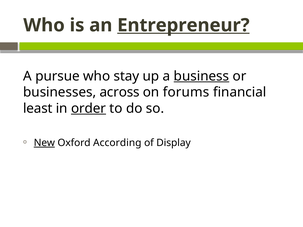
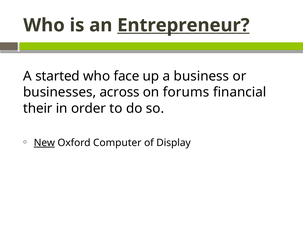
pursue: pursue -> started
stay: stay -> face
business underline: present -> none
least: least -> their
order underline: present -> none
According: According -> Computer
